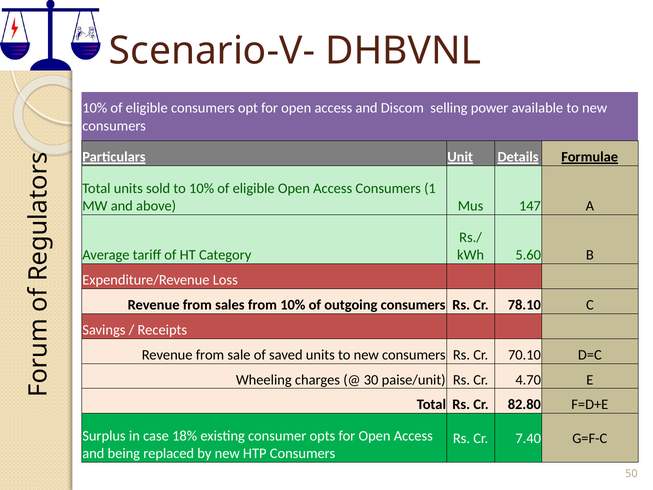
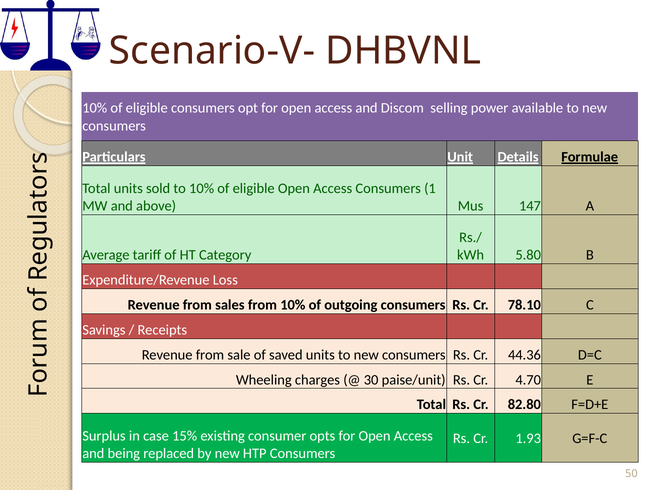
5.60: 5.60 -> 5.80
70.10: 70.10 -> 44.36
18%: 18% -> 15%
7.40: 7.40 -> 1.93
